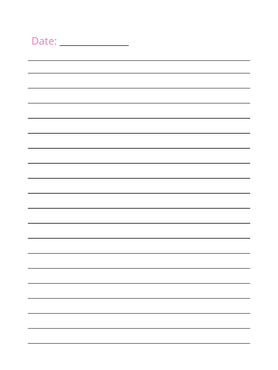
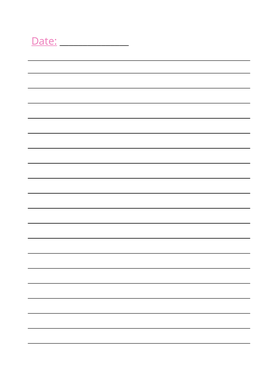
Date underline: none -> present
